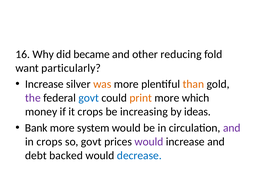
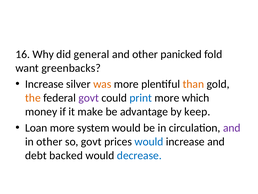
became: became -> general
reducing: reducing -> panicked
particularly: particularly -> greenbacks
the colour: purple -> orange
govt at (89, 98) colour: blue -> purple
print colour: orange -> blue
it crops: crops -> make
increasing: increasing -> advantage
ideas: ideas -> keep
Bank: Bank -> Loan
in crops: crops -> other
would at (149, 141) colour: purple -> blue
